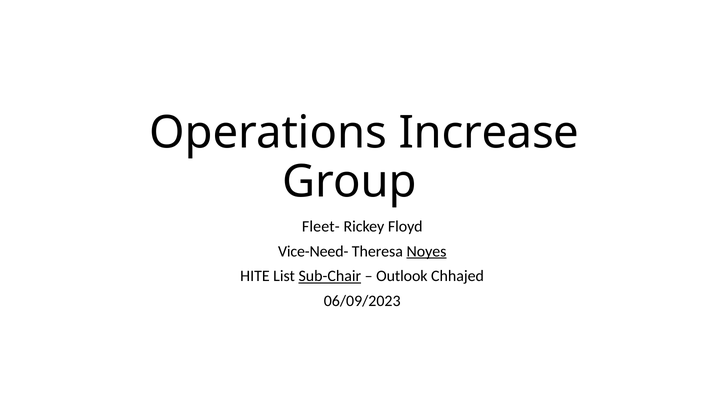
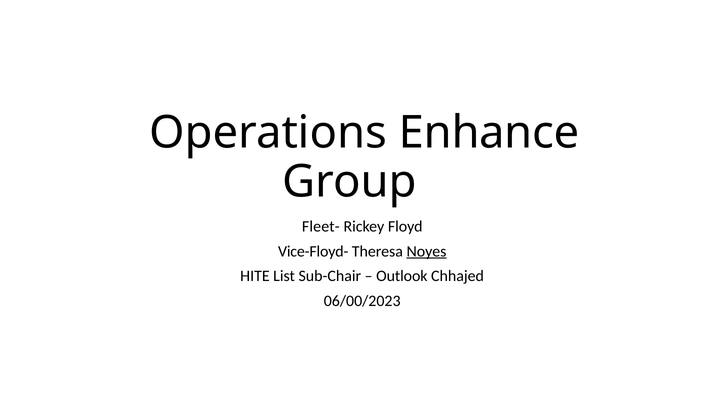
Increase: Increase -> Enhance
Vice-Need-: Vice-Need- -> Vice-Floyd-
Sub-Chair underline: present -> none
06/09/2023: 06/09/2023 -> 06/00/2023
